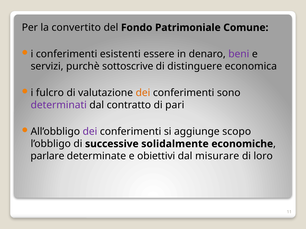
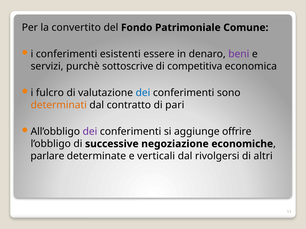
distinguere: distinguere -> competitiva
dei at (143, 93) colour: orange -> blue
determinati colour: purple -> orange
scopo: scopo -> offrire
solidalmente: solidalmente -> negoziazione
obiettivi: obiettivi -> verticali
misurare: misurare -> rivolgersi
loro: loro -> altri
